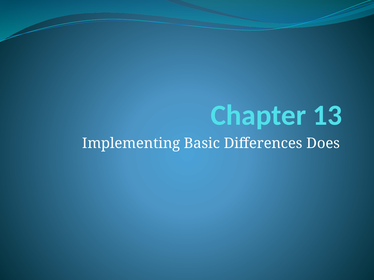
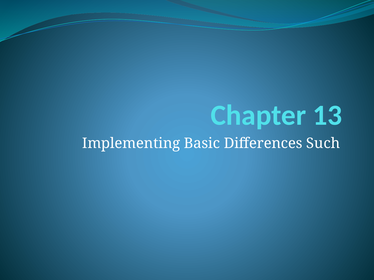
Does: Does -> Such
